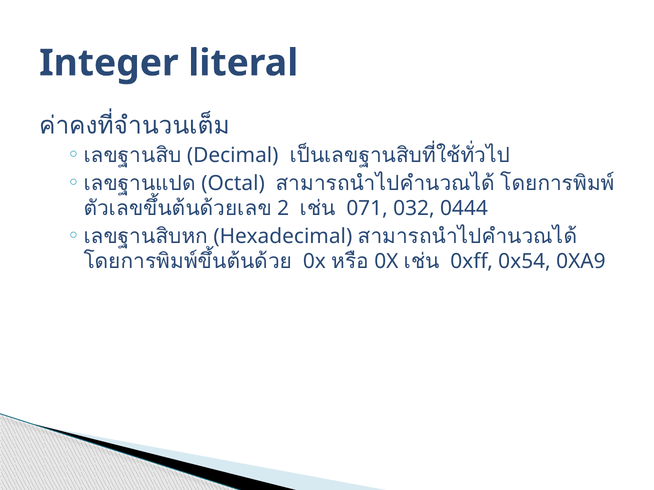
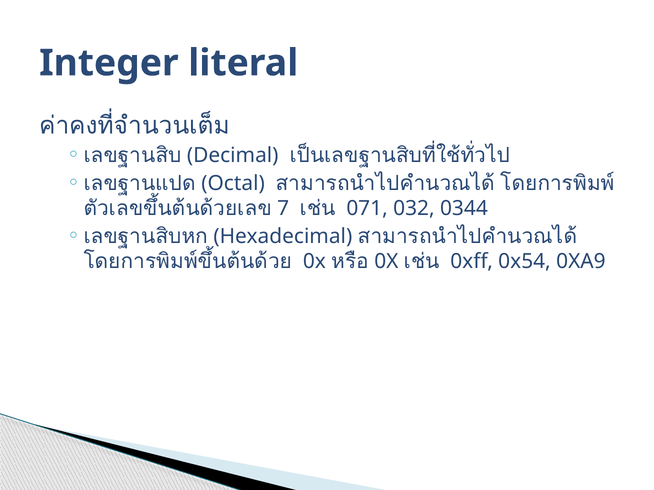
2: 2 -> 7
0444: 0444 -> 0344
